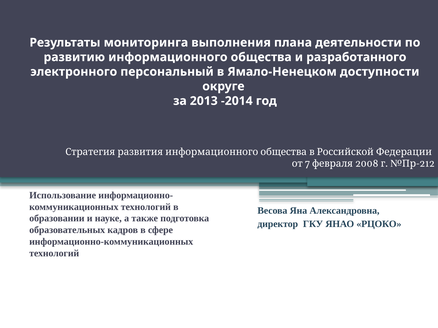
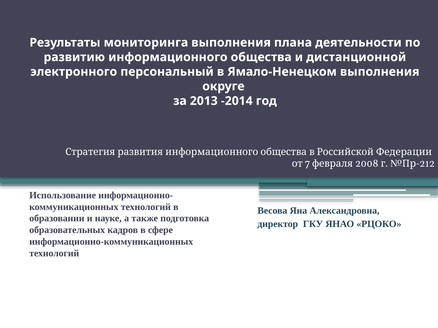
разработанного: разработанного -> дистанционной
Ямало-Ненецком доступности: доступности -> выполнения
